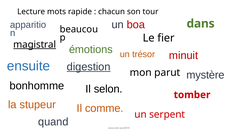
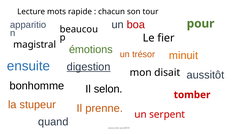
dans: dans -> pour
magistral underline: present -> none
minuit colour: red -> orange
parut: parut -> disait
mystère: mystère -> aussitôt
comme: comme -> prenne
